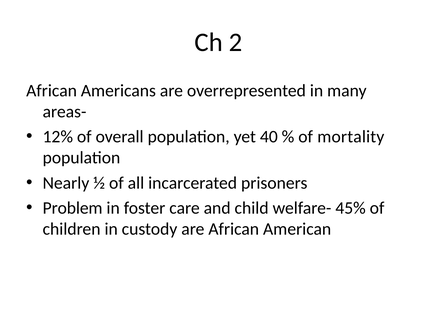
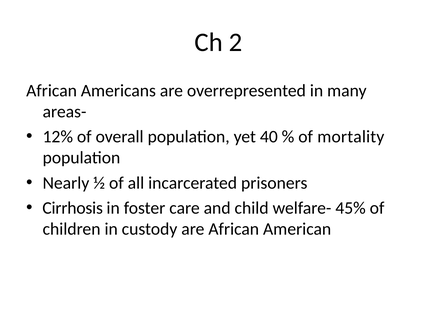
Problem: Problem -> Cirrhosis
